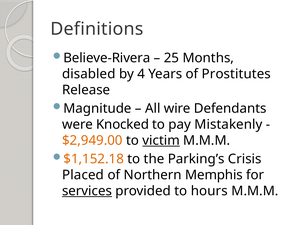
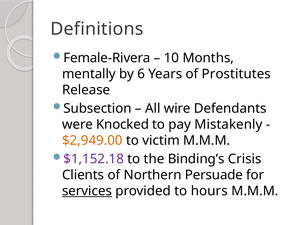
Believe-Rivera: Believe-Rivera -> Female-Rivera
25: 25 -> 10
disabled: disabled -> mentally
4: 4 -> 6
Magnitude: Magnitude -> Subsection
victim underline: present -> none
$1,152.18 colour: orange -> purple
Parking’s: Parking’s -> Binding’s
Placed: Placed -> Clients
Memphis: Memphis -> Persuade
